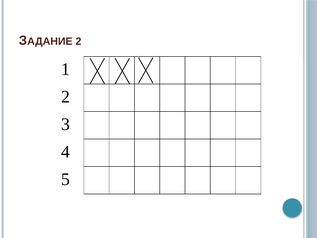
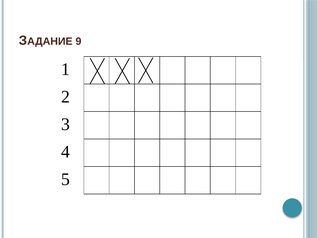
2 at (78, 41): 2 -> 9
